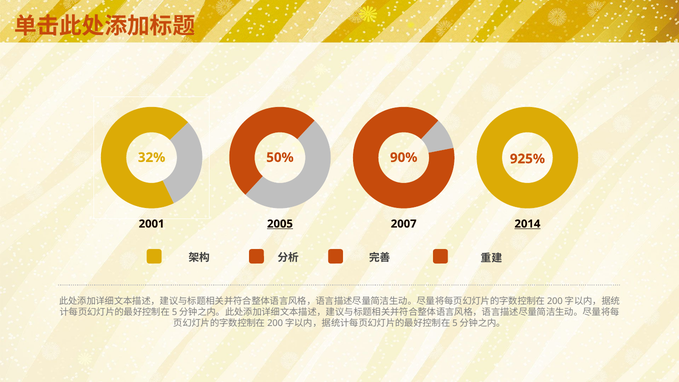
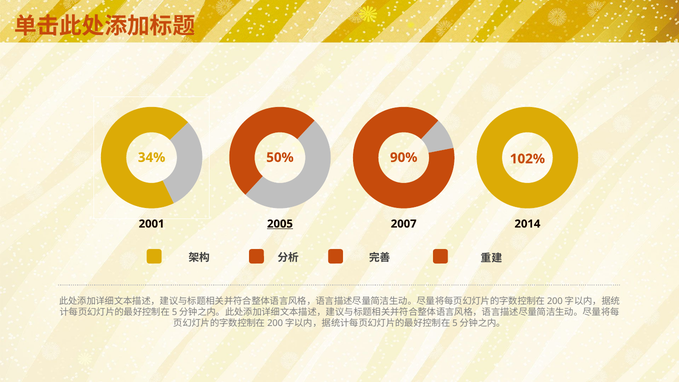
32%: 32% -> 34%
925%: 925% -> 102%
2014 underline: present -> none
